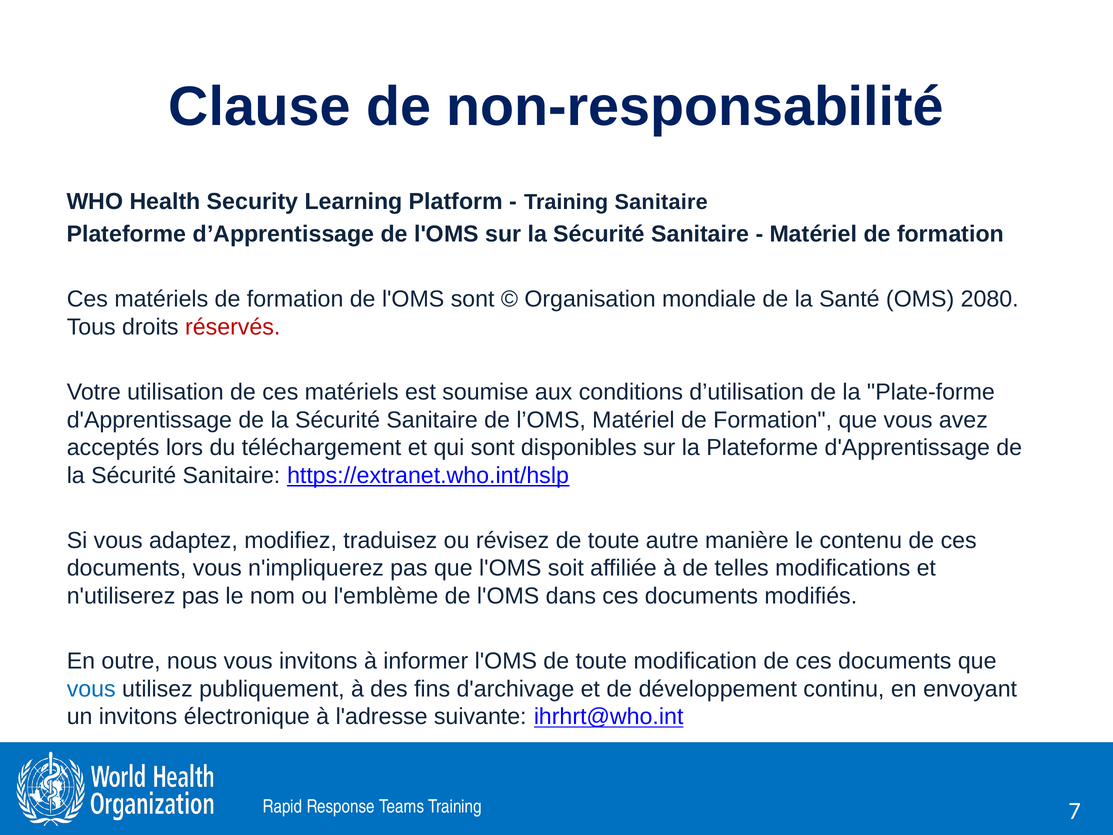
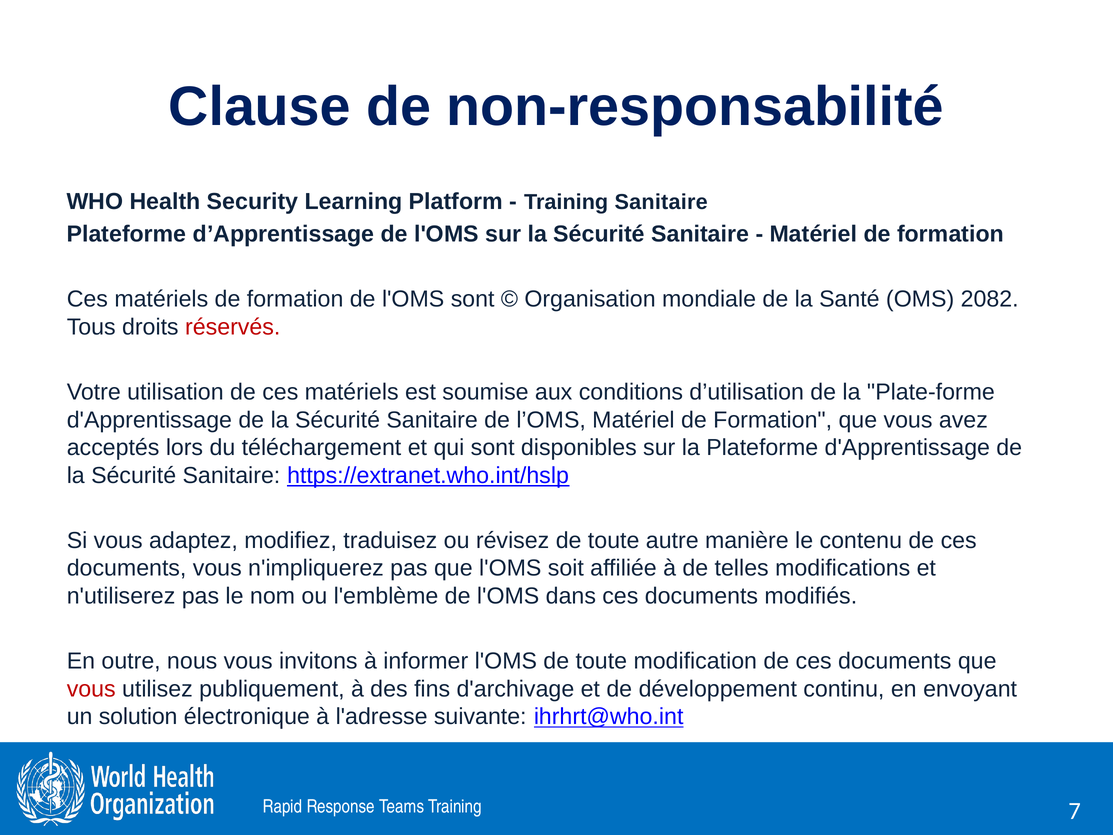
2080: 2080 -> 2082
vous at (91, 689) colour: blue -> red
un invitons: invitons -> solution
